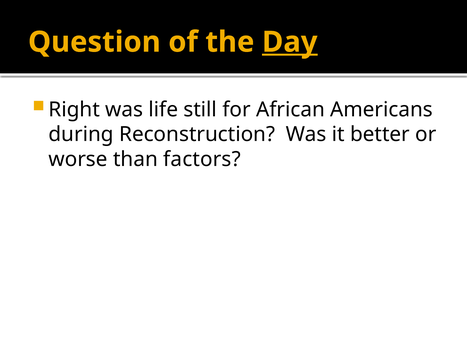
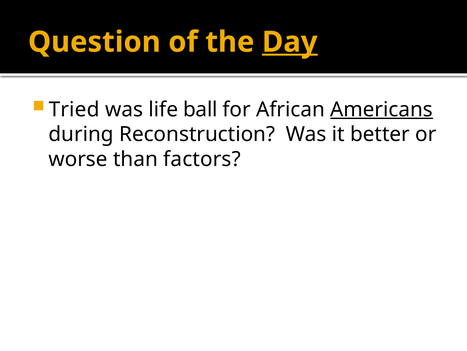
Right: Right -> Tried
still: still -> ball
Americans underline: none -> present
